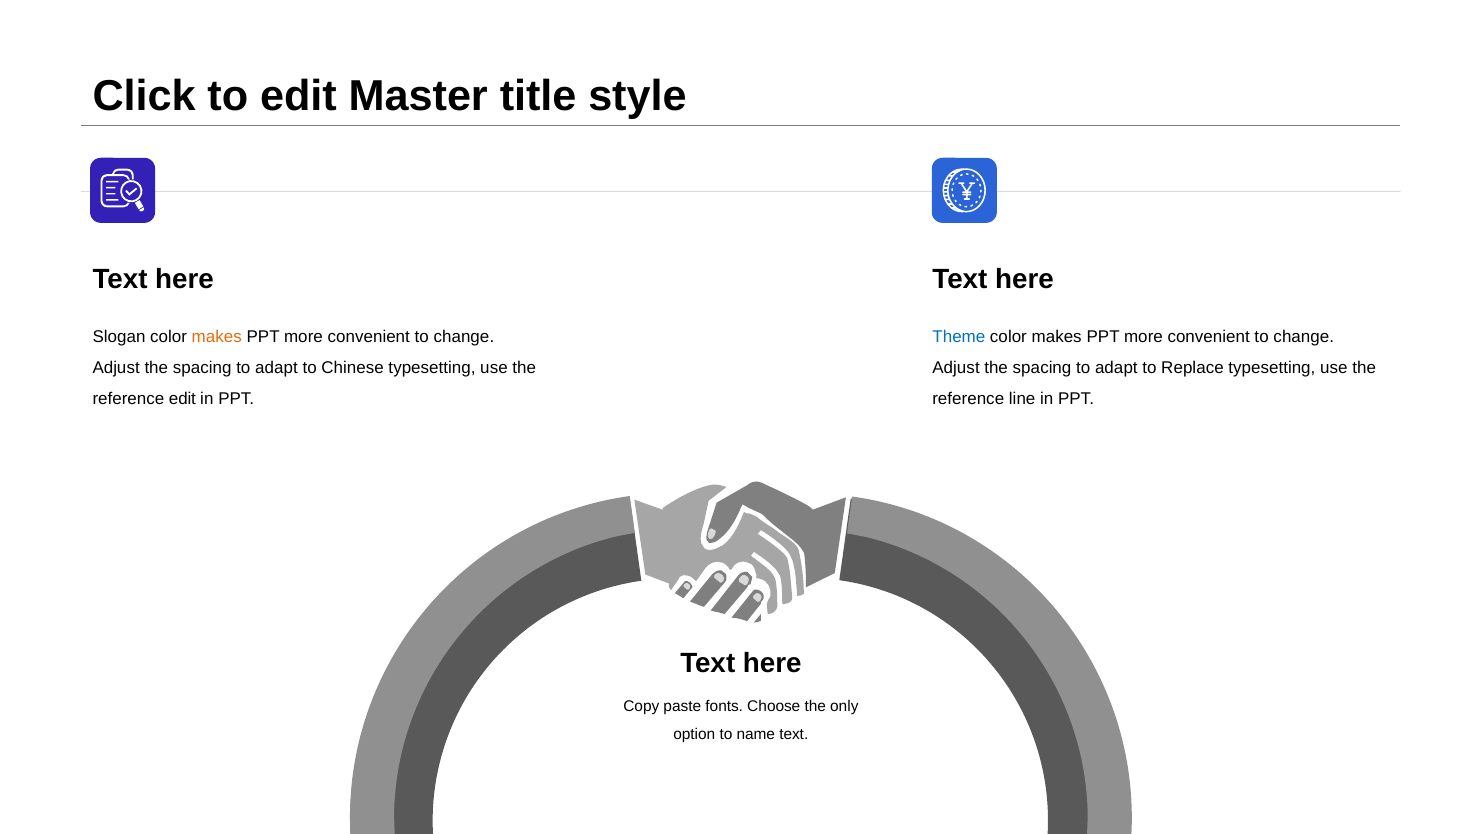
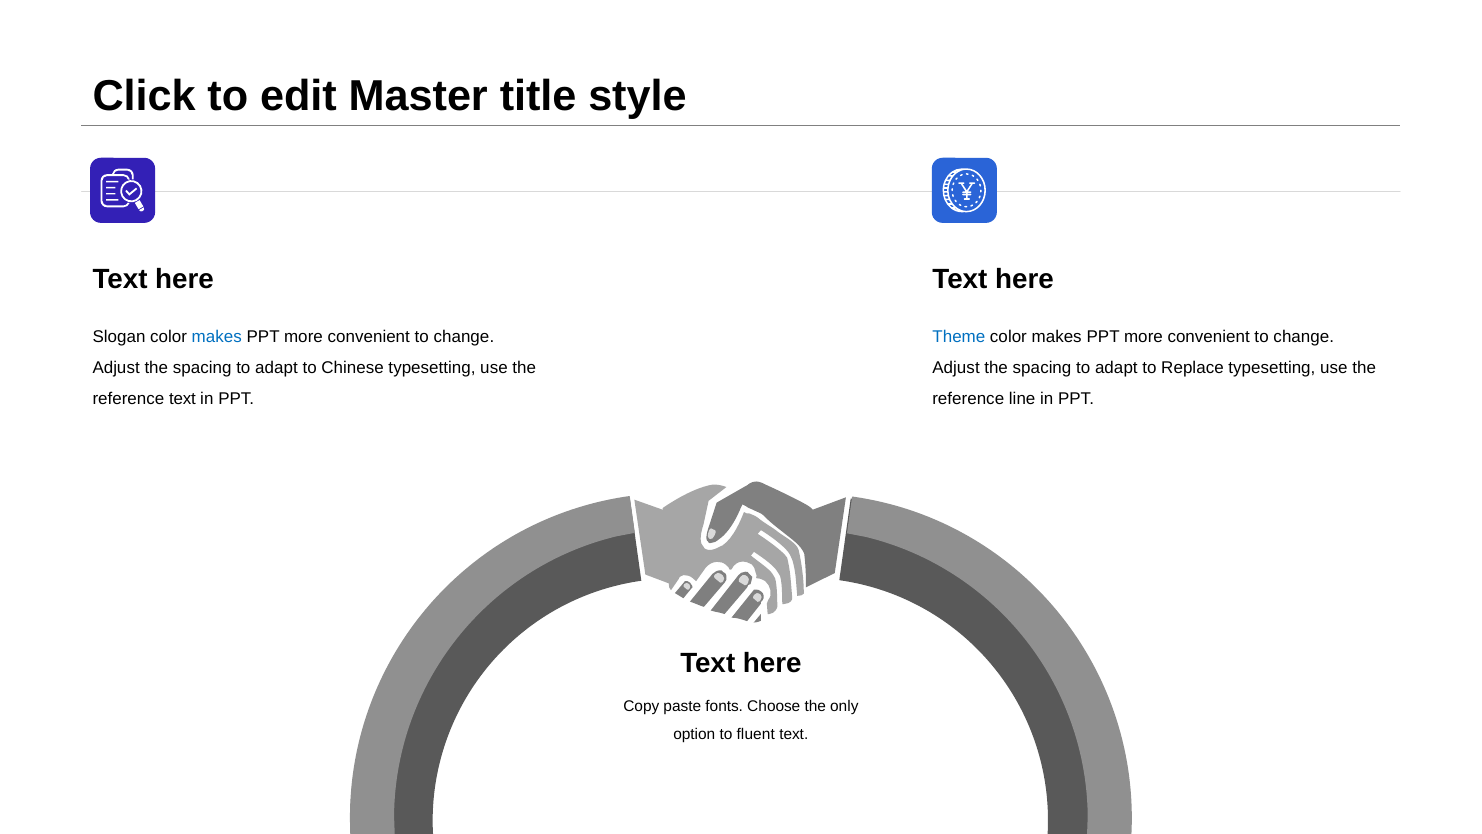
makes at (217, 337) colour: orange -> blue
reference edit: edit -> text
name: name -> fluent
